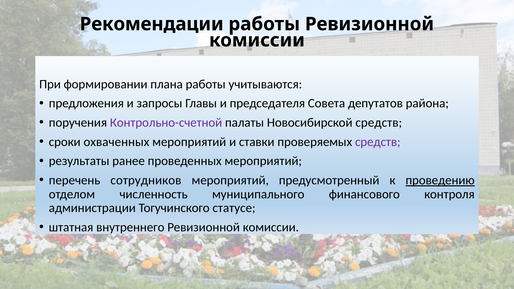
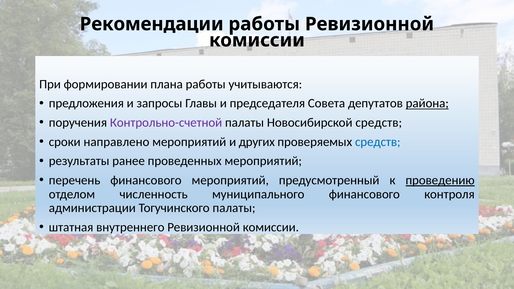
района underline: none -> present
охваченных: охваченных -> направлено
ставки: ставки -> других
средств at (378, 142) colour: purple -> blue
перечень сотрудников: сотрудников -> финансового
Тогучинского статусе: статусе -> палаты
